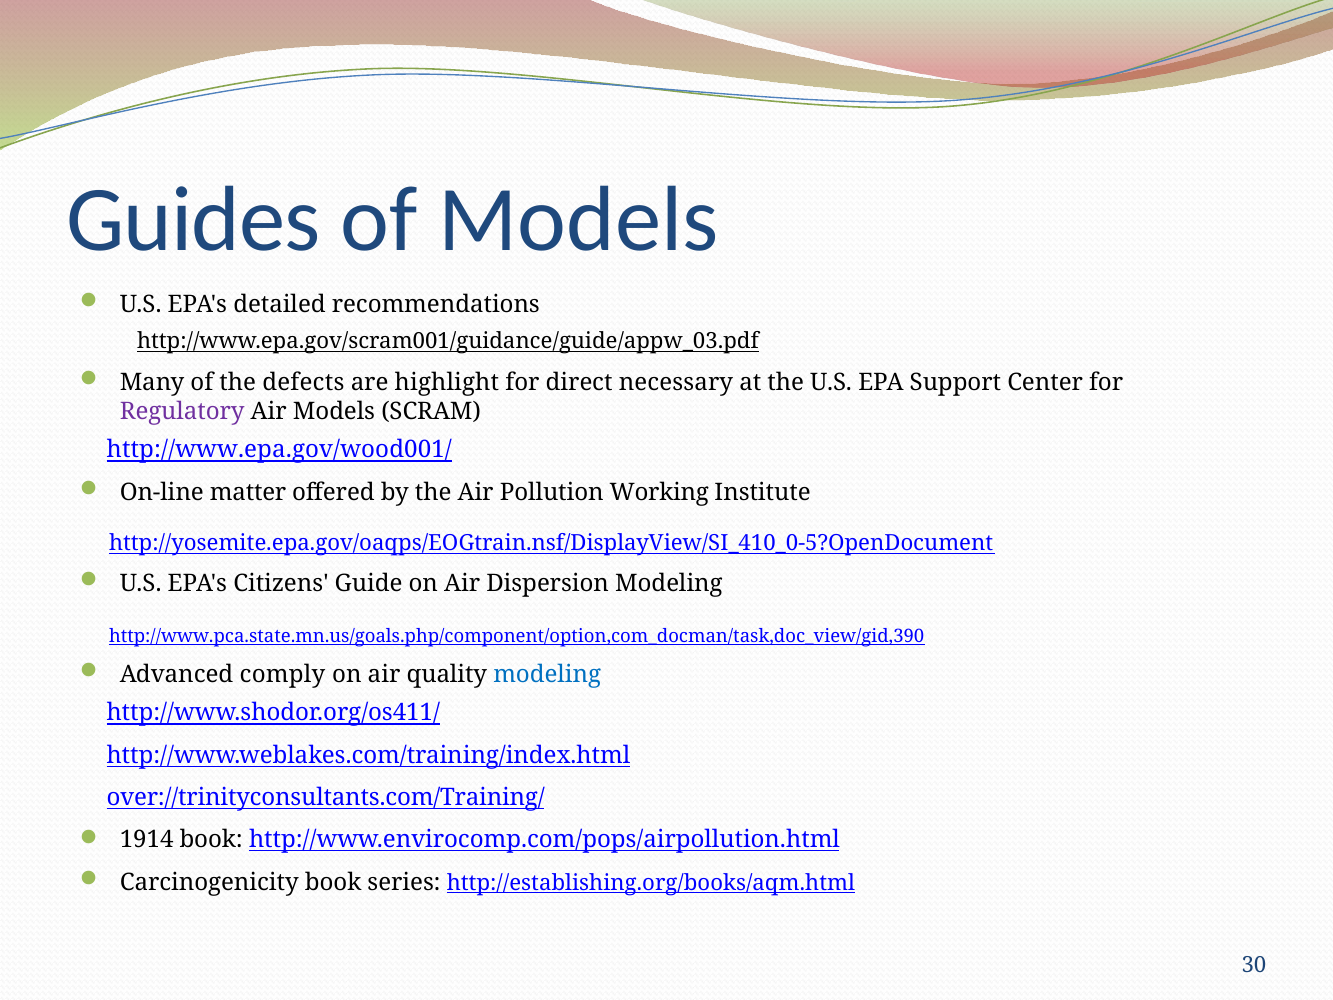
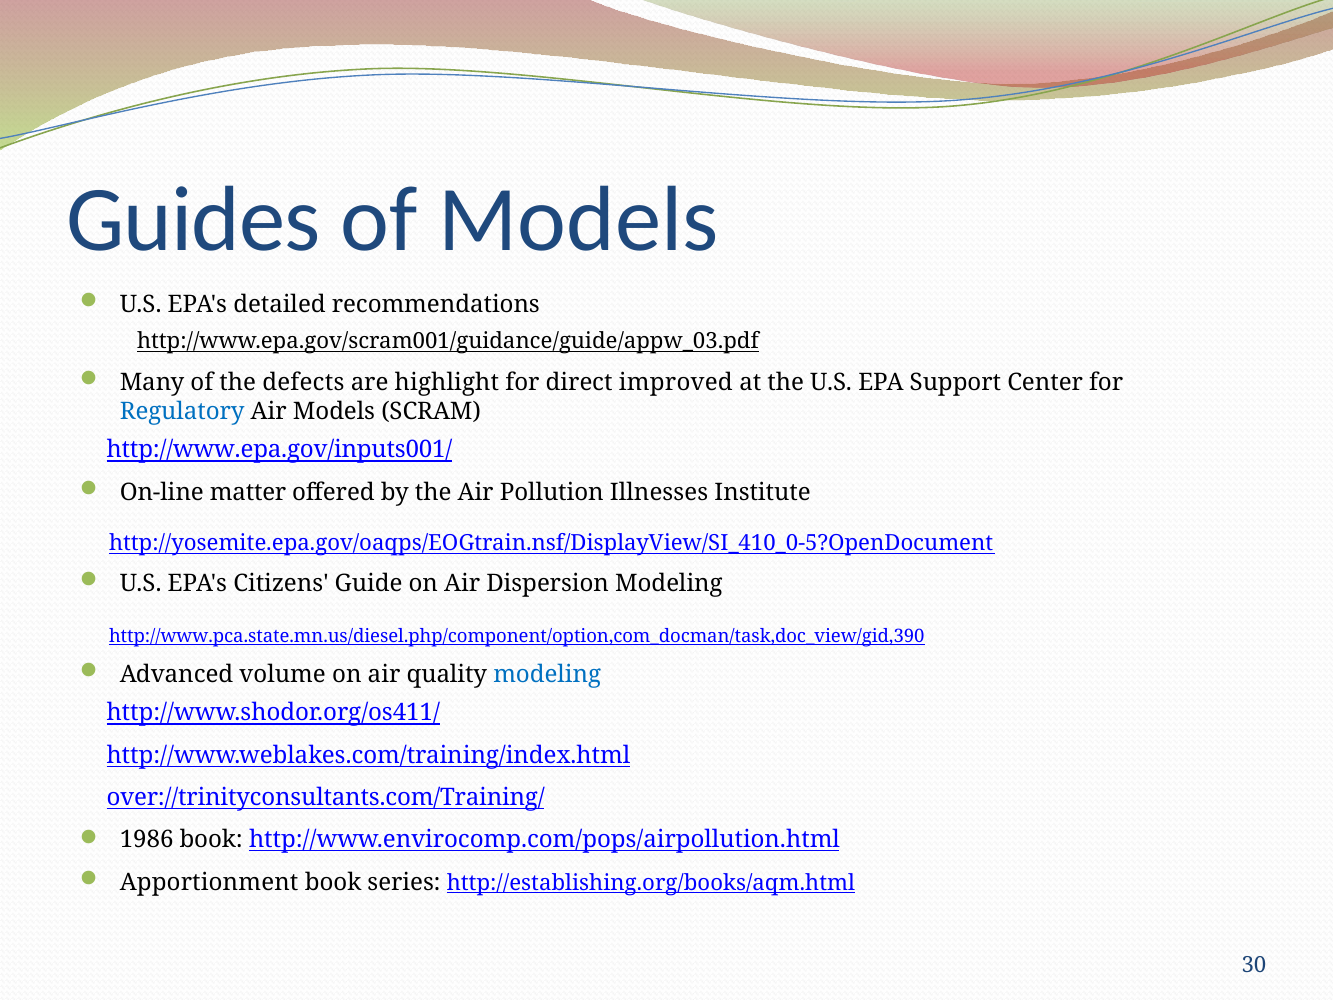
necessary: necessary -> improved
Regulatory colour: purple -> blue
http://www.epa.gov/wood001/: http://www.epa.gov/wood001/ -> http://www.epa.gov/inputs001/
Working: Working -> Illnesses
http://www.pca.state.mn.us/goals.php/component/option,com_docman/task,doc_view/gid,390: http://www.pca.state.mn.us/goals.php/component/option,com_docman/task,doc_view/gid,390 -> http://www.pca.state.mn.us/diesel.php/component/option,com_docman/task,doc_view/gid,390
comply: comply -> volume
1914: 1914 -> 1986
Carcinogenicity: Carcinogenicity -> Apportionment
